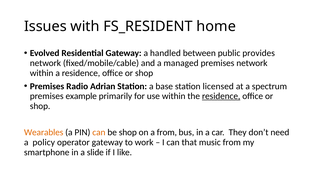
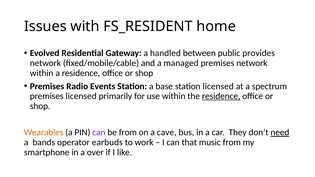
Adrian: Adrian -> Events
premises example: example -> licensed
can at (99, 133) colour: orange -> purple
be shop: shop -> from
a from: from -> cave
need underline: none -> present
policy: policy -> bands
operator gateway: gateway -> earbuds
slide: slide -> over
